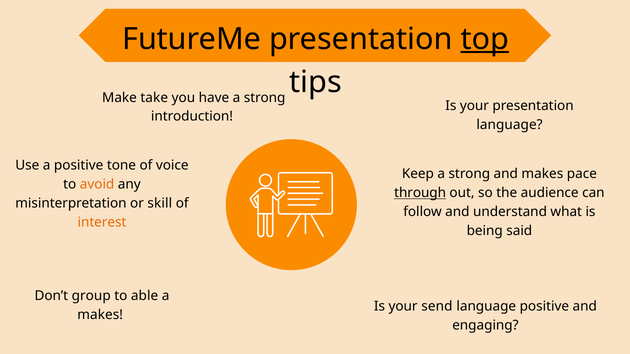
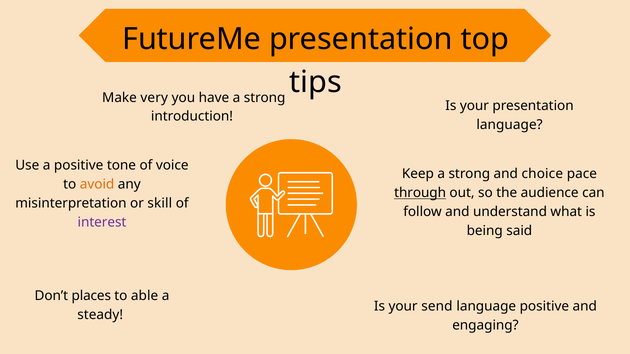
top underline: present -> none
take: take -> very
and makes: makes -> choice
interest colour: orange -> purple
group: group -> places
makes at (100, 315): makes -> steady
